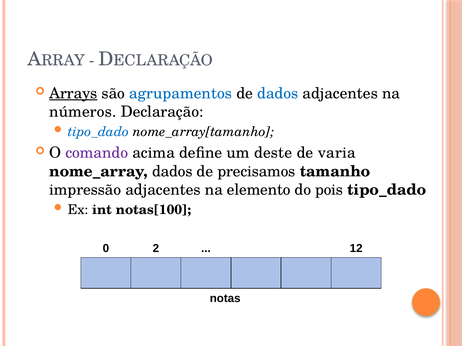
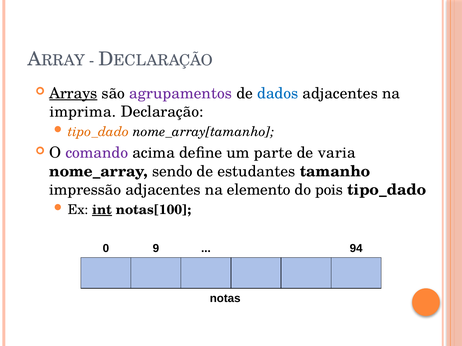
agrupamentos colour: blue -> purple
números: números -> imprima
tipo_dado at (98, 132) colour: blue -> orange
deste: deste -> parte
nome_array dados: dados -> sendo
precisamos: precisamos -> estudantes
int underline: none -> present
2: 2 -> 9
12: 12 -> 94
